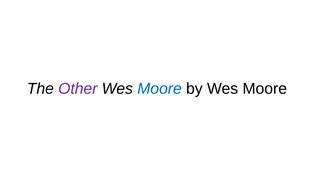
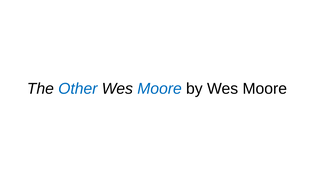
Other colour: purple -> blue
